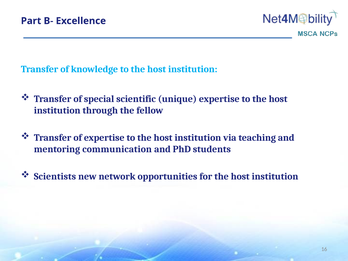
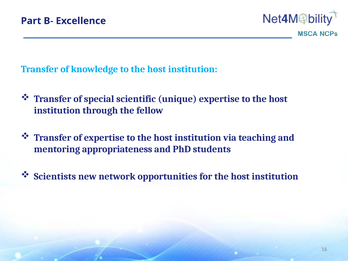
communication: communication -> appropriateness
